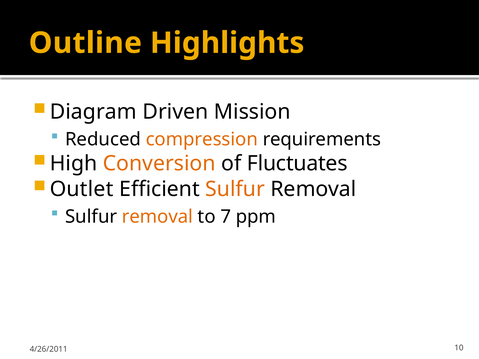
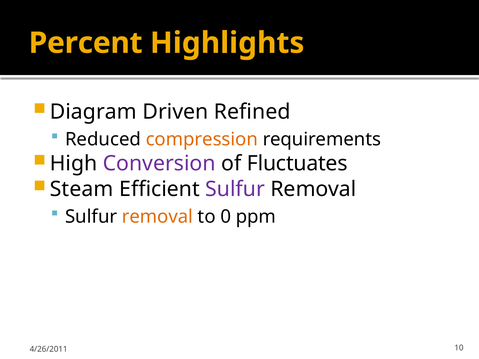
Outline: Outline -> Percent
Mission: Mission -> Refined
Conversion colour: orange -> purple
Outlet: Outlet -> Steam
Sulfur at (235, 189) colour: orange -> purple
7: 7 -> 0
